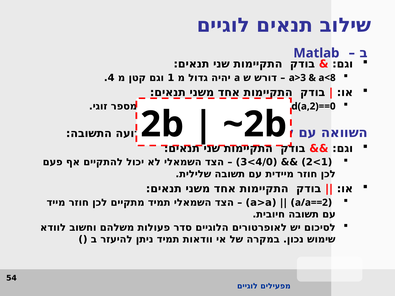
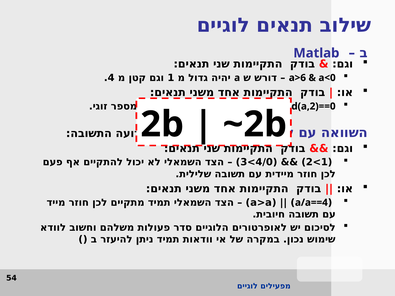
a>3: a>3 -> a>6
a<8: a<8 -> a<0
a/a==2: a/a==2 -> a/a==4
